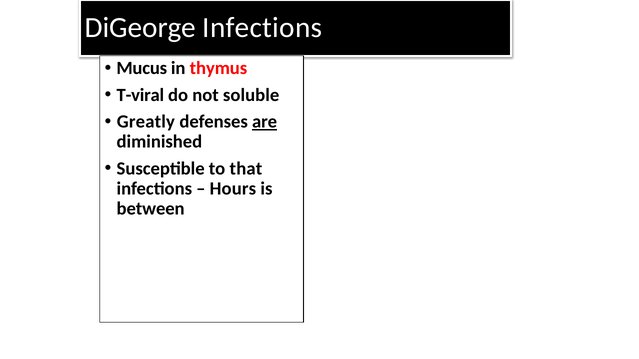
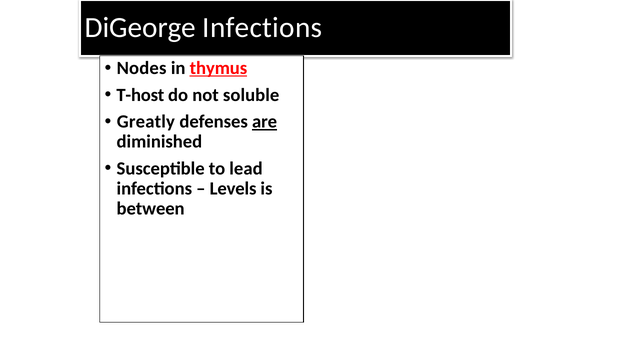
Mucus: Mucus -> Nodes
thymus underline: none -> present
T-viral: T-viral -> T-host
that: that -> lead
Hours: Hours -> Levels
